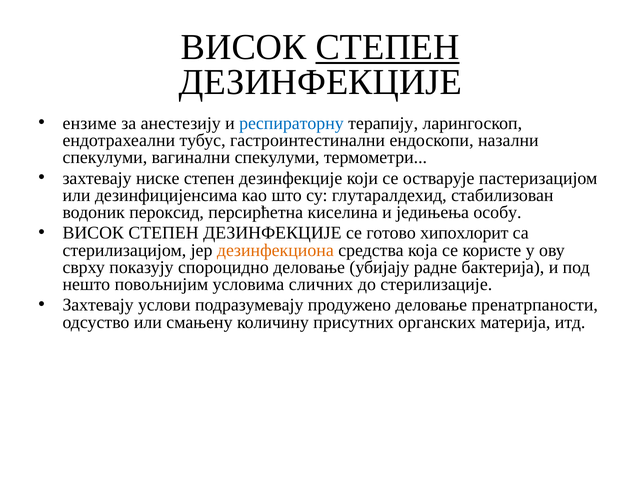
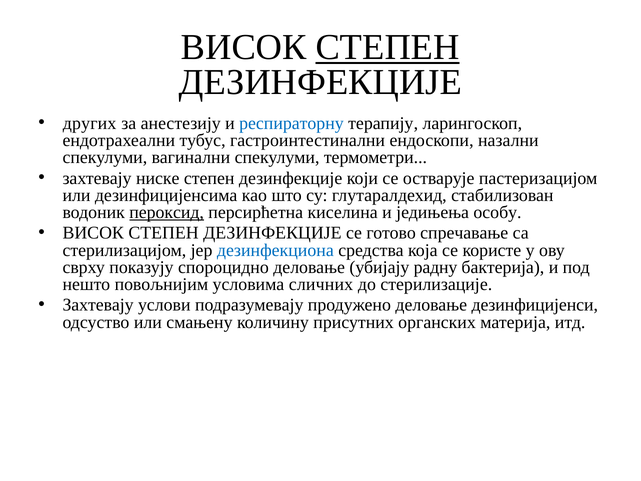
ензиме: ензиме -> других
пероксид underline: none -> present
хипохлорит: хипохлорит -> спречавање
дезинфекциона colour: orange -> blue
радне: радне -> радну
пренатрпаности: пренатрпаности -> дезинфицијенси
